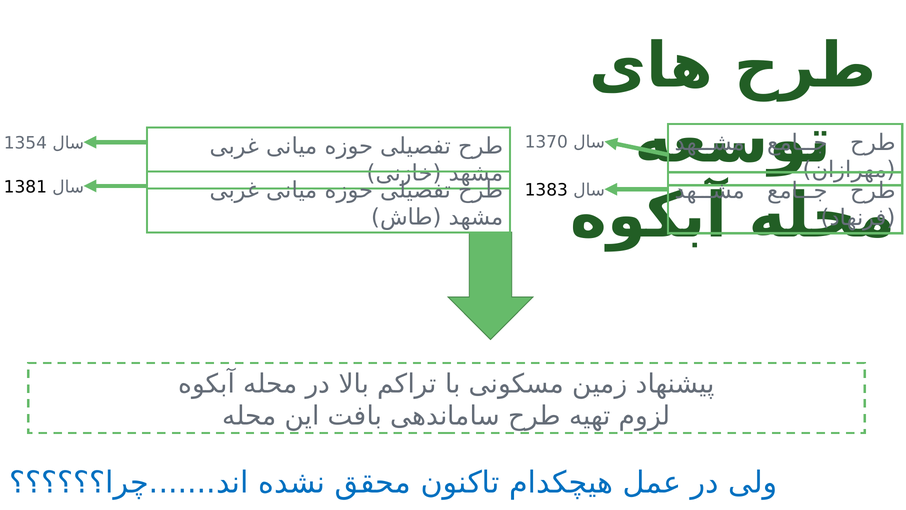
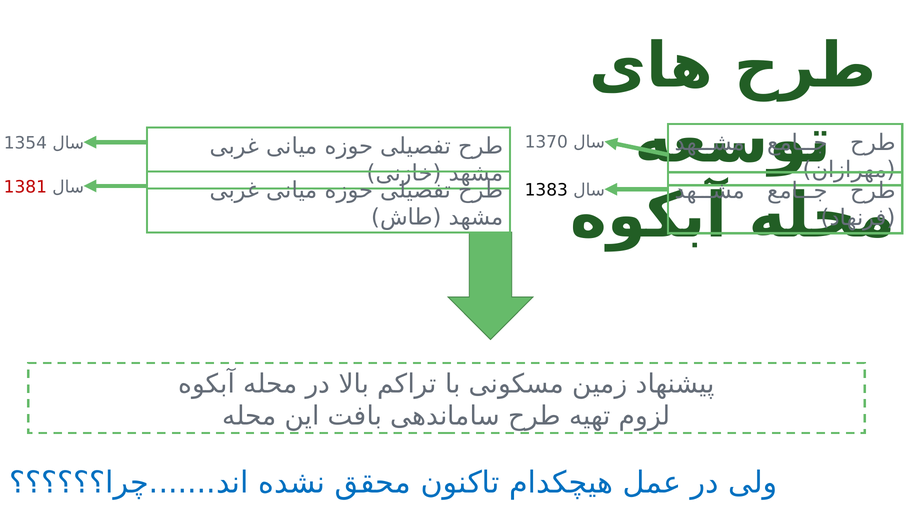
1381 colour: black -> red
